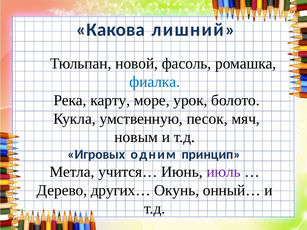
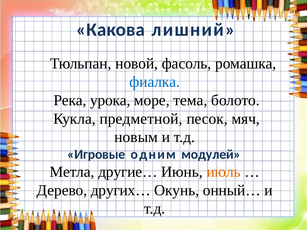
карту: карту -> урока
урок: урок -> тема
умственную: умственную -> предметной
Игровых: Игровых -> Игровые
принцип: принцип -> модулей
учится…: учится… -> другие…
июль colour: purple -> orange
